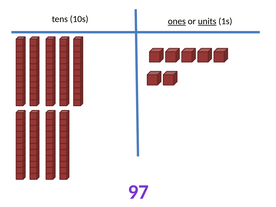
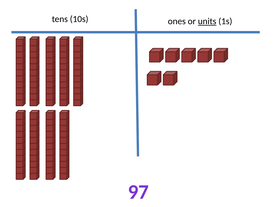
ones underline: present -> none
